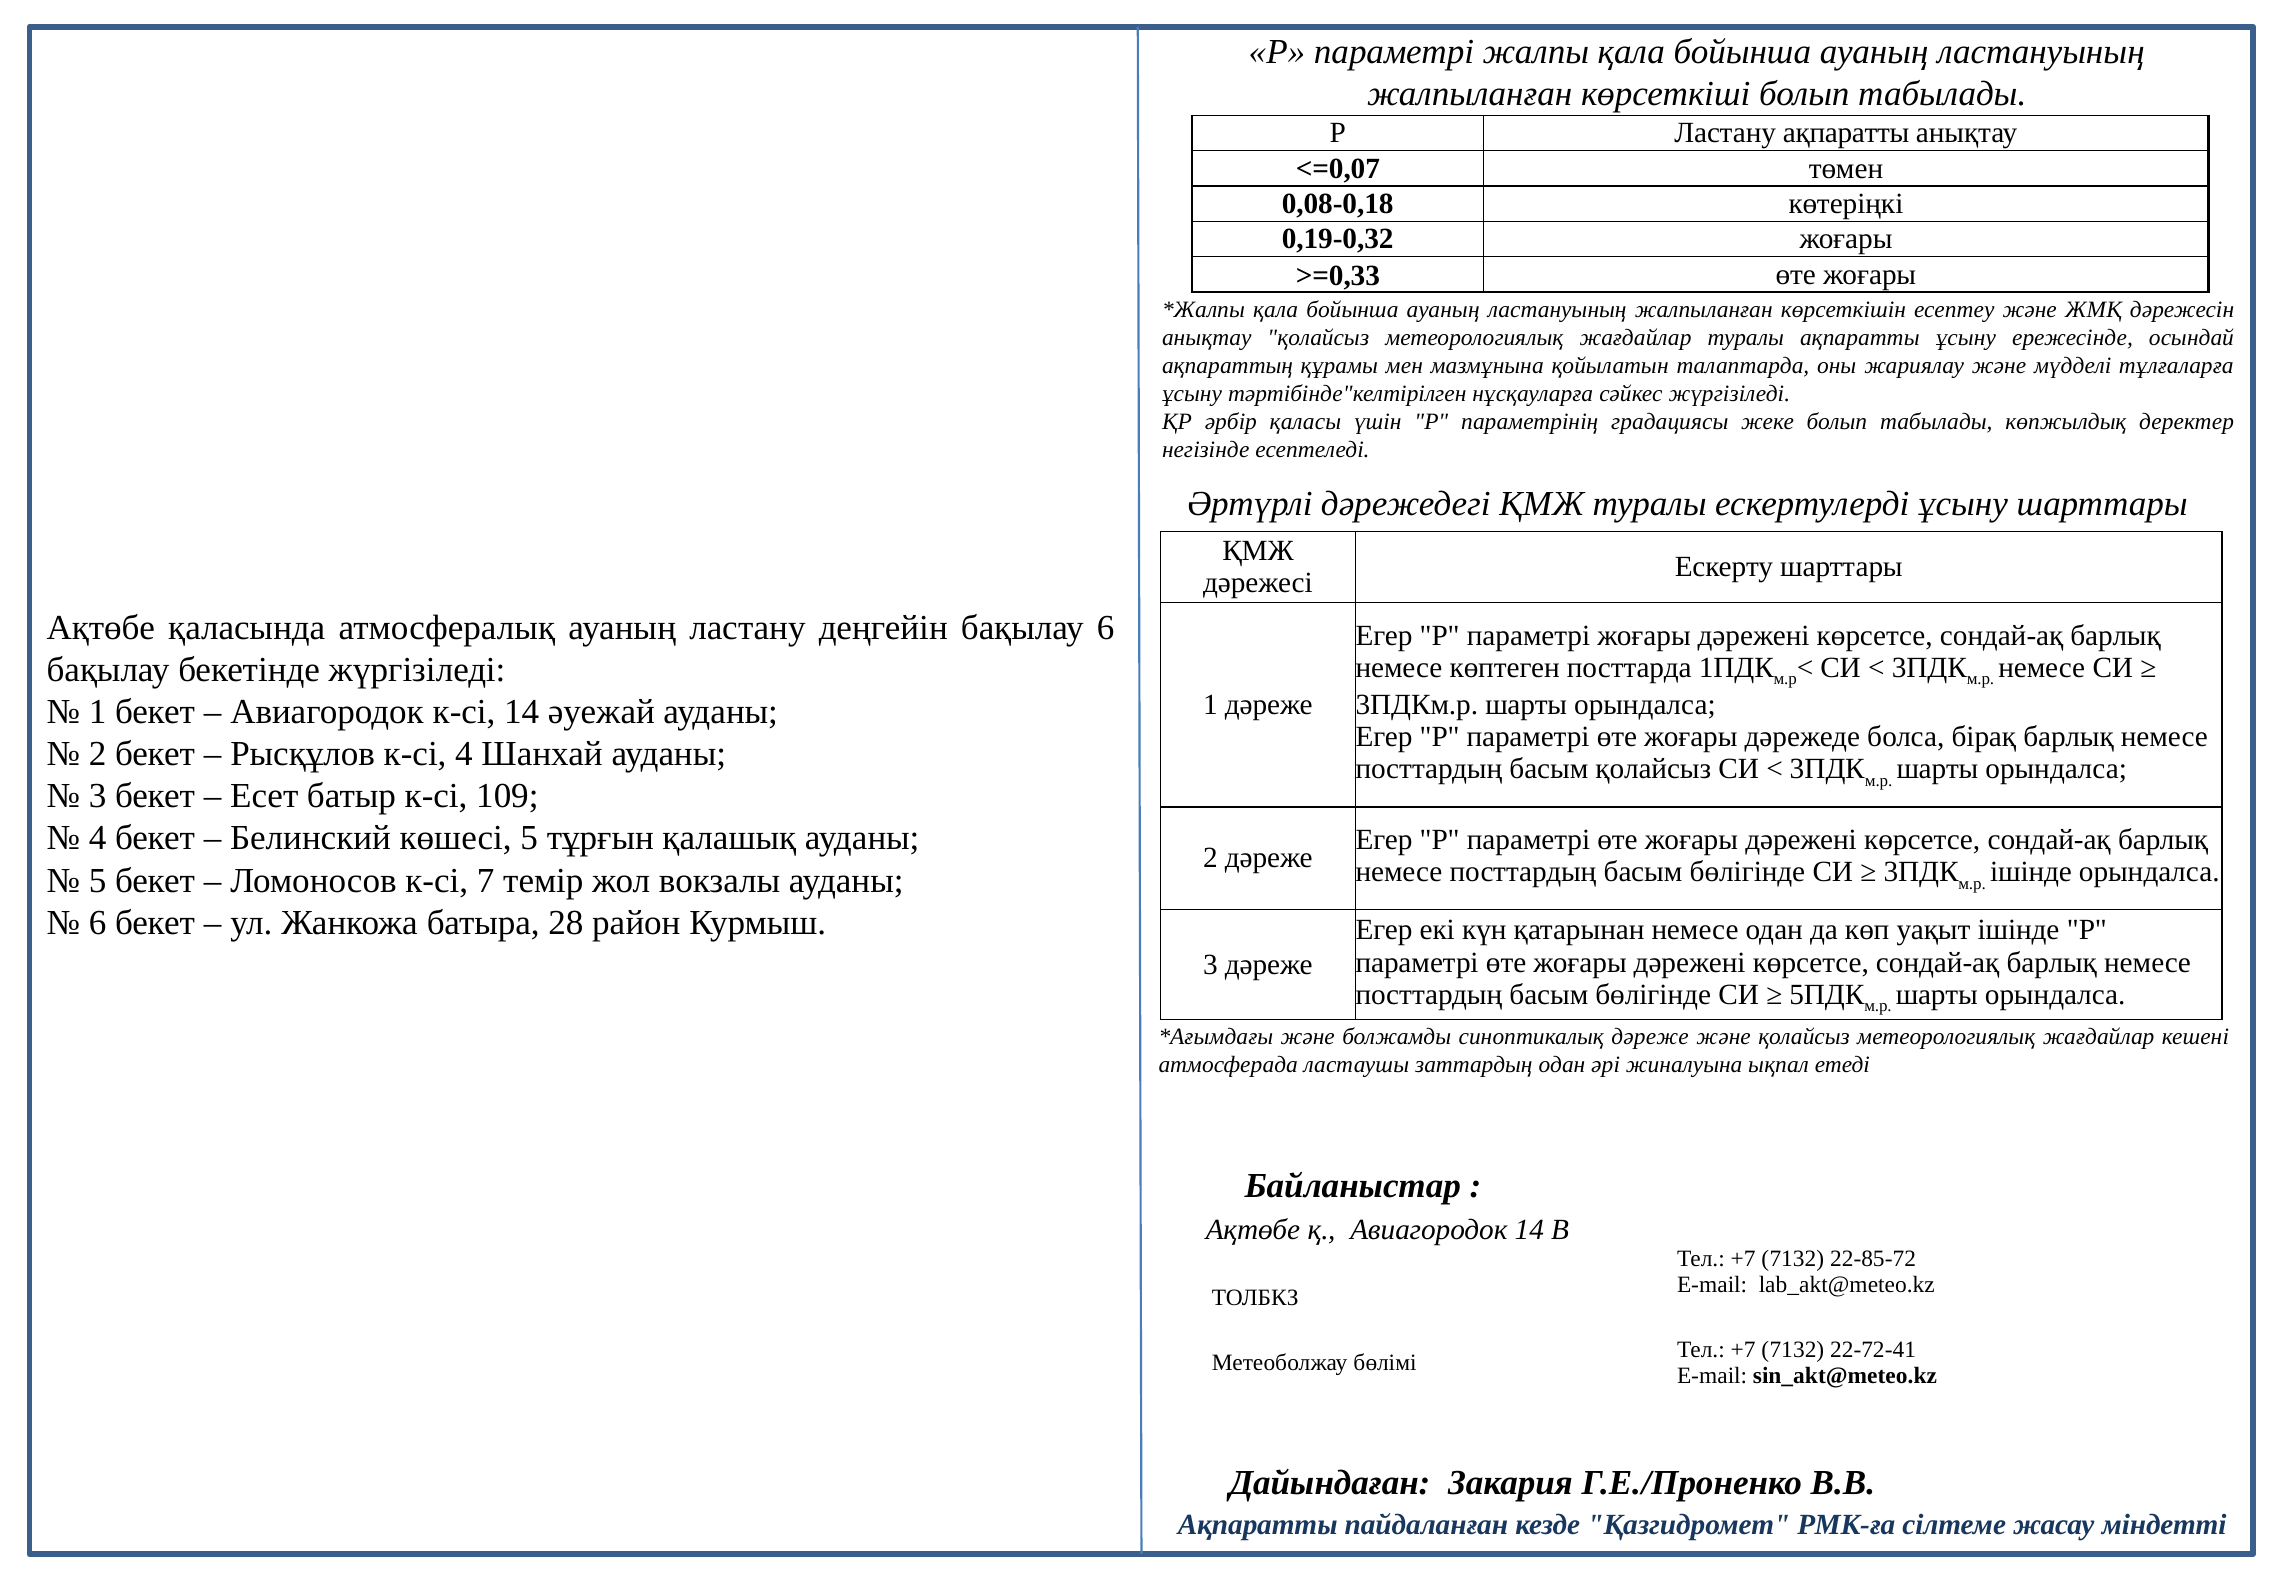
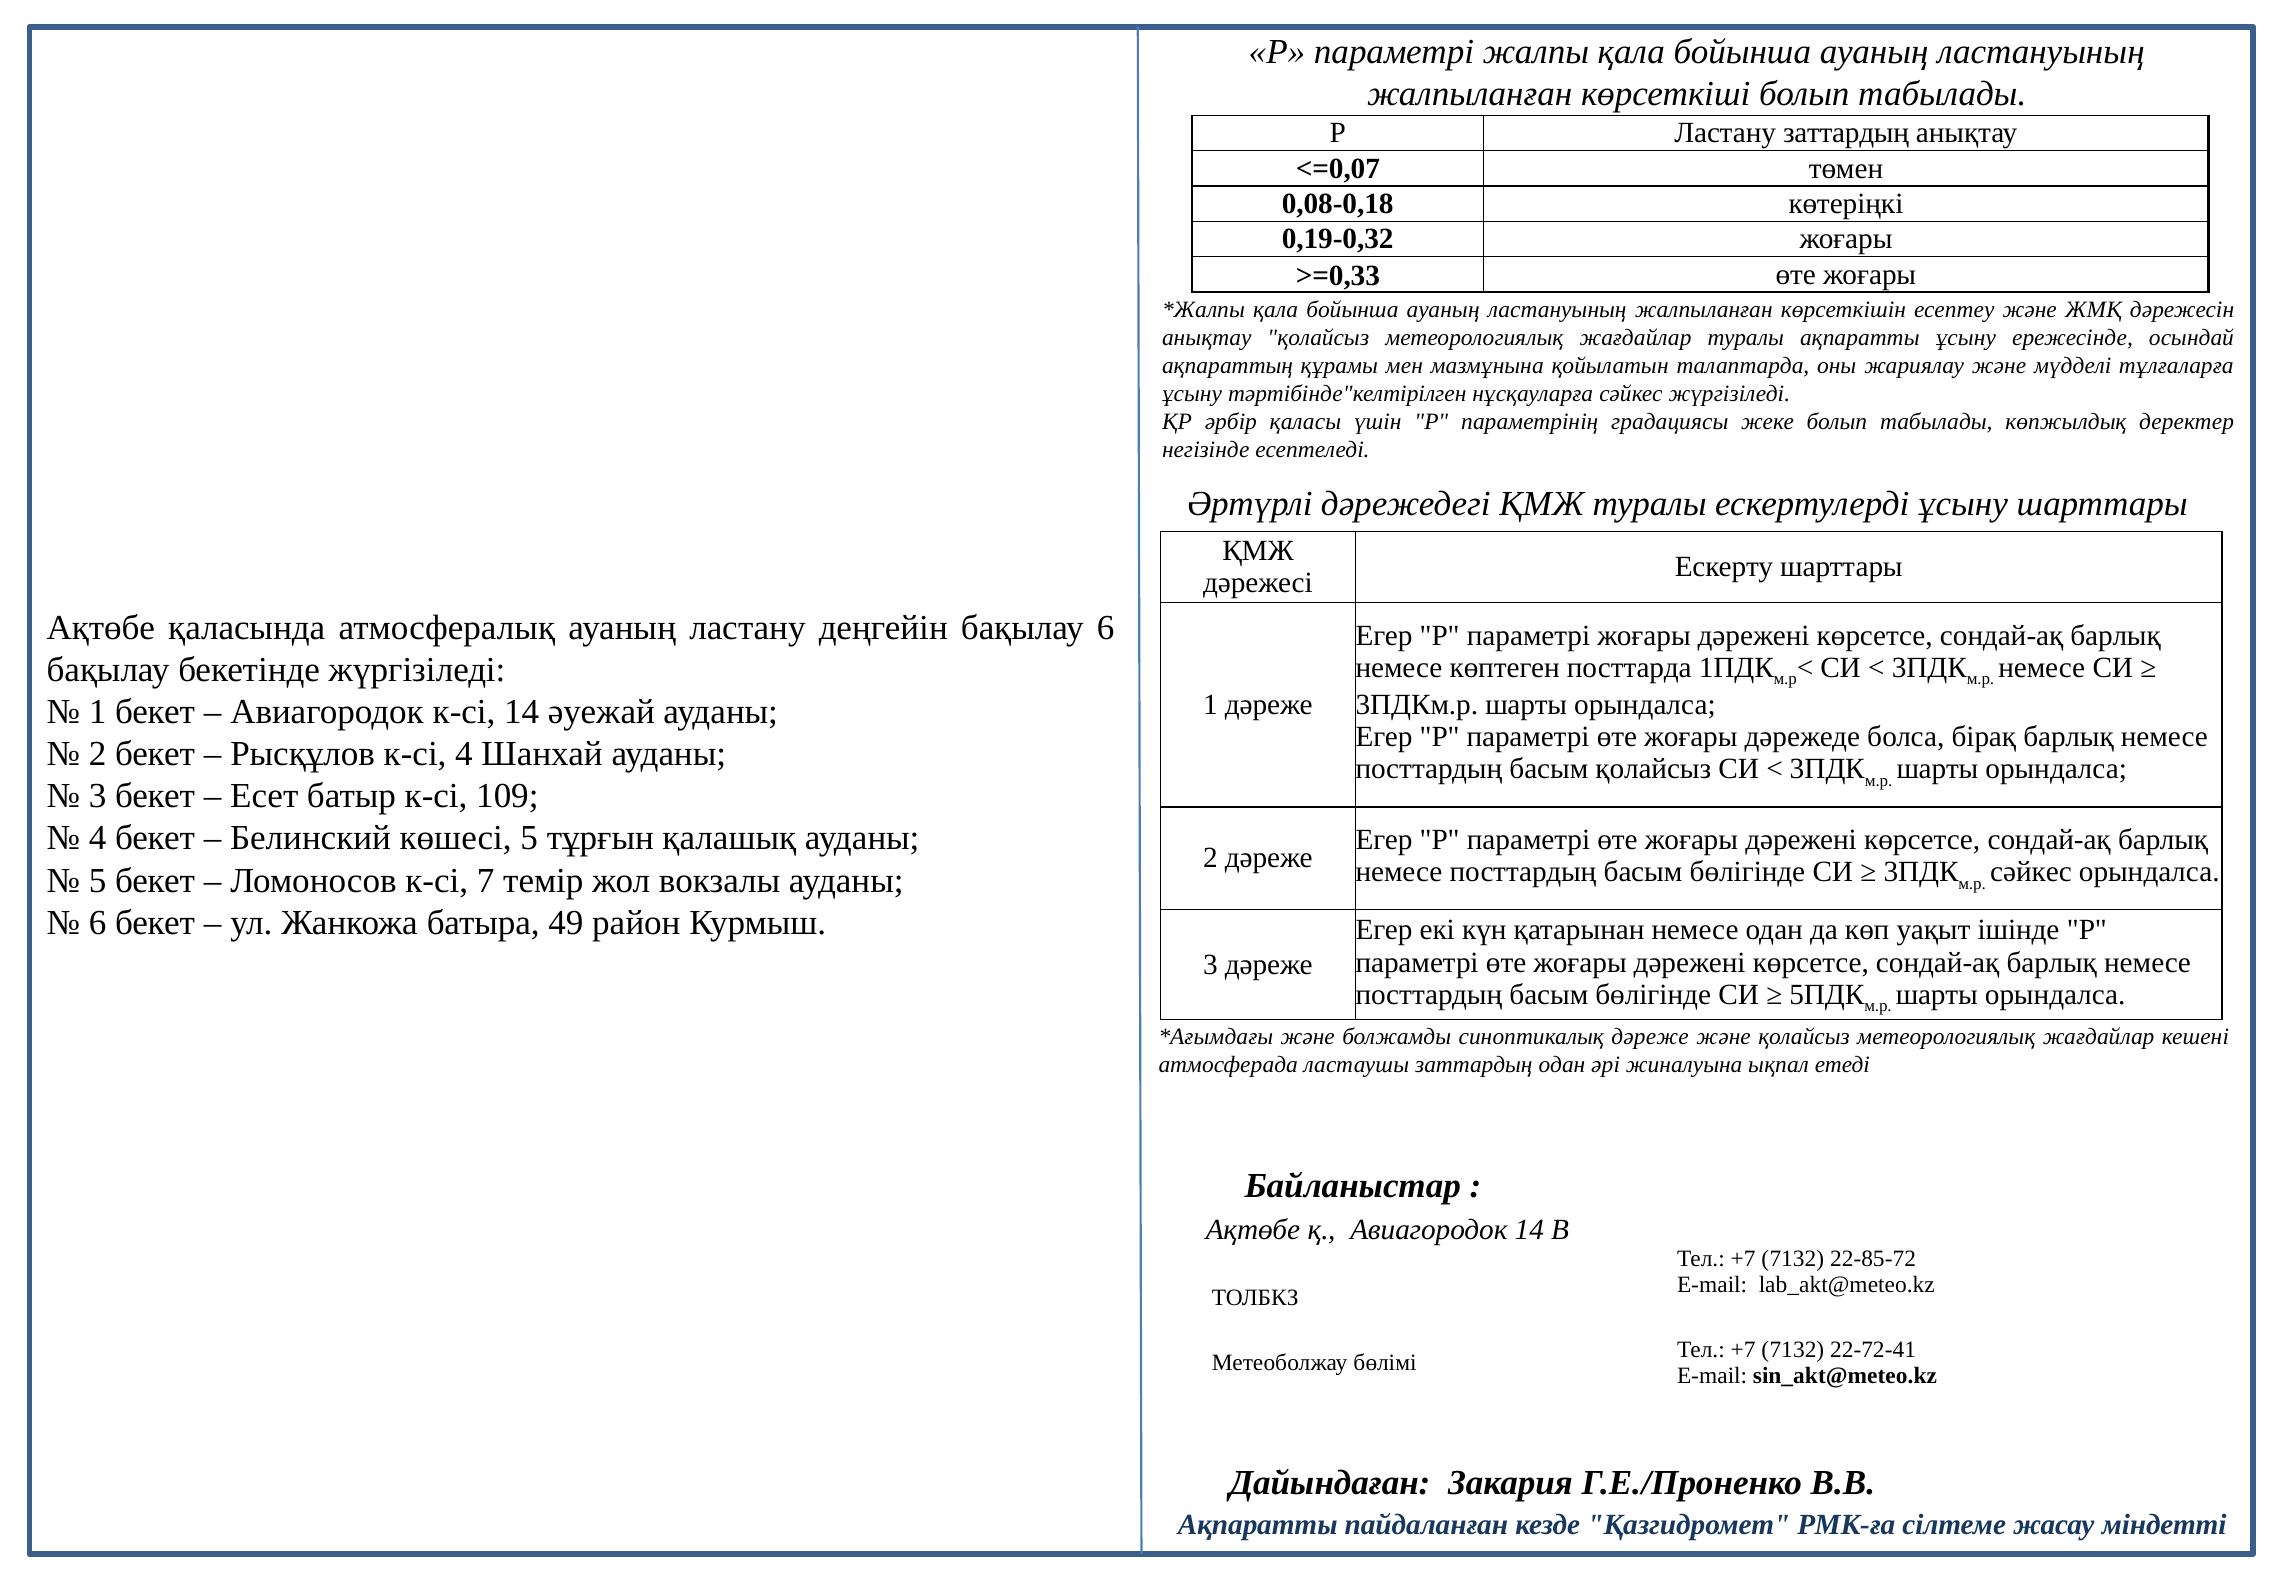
Ластану ақпаратты: ақпаратты -> заттардың
ішінде at (2031, 872): ішінде -> сәйкес
28: 28 -> 49
